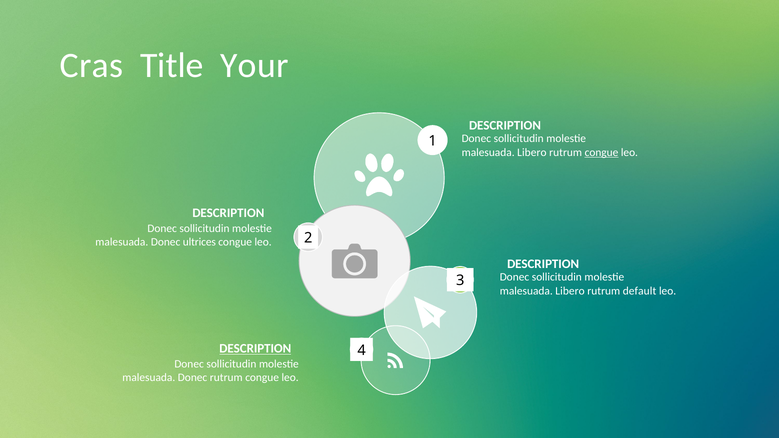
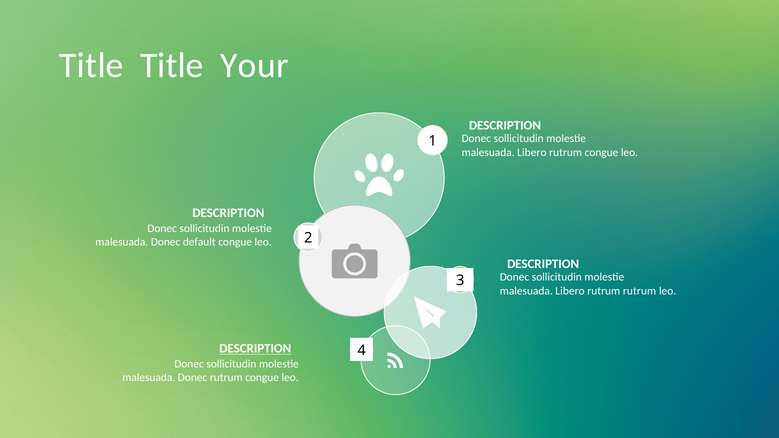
Cras at (91, 65): Cras -> Title
congue at (601, 152) underline: present -> none
ultrices: ultrices -> default
rutrum default: default -> rutrum
